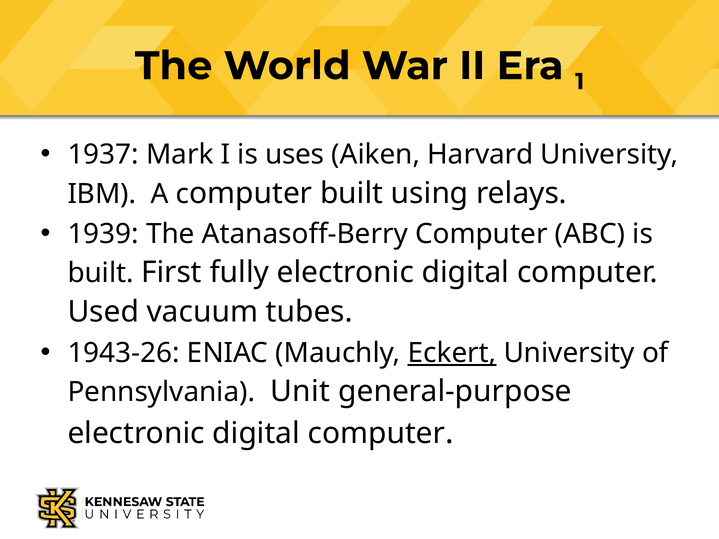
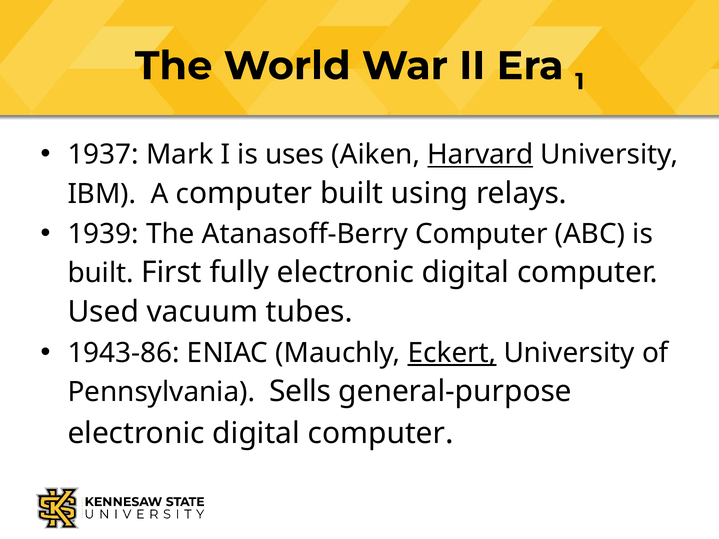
Harvard underline: none -> present
1943-26: 1943-26 -> 1943-86
Unit: Unit -> Sells
